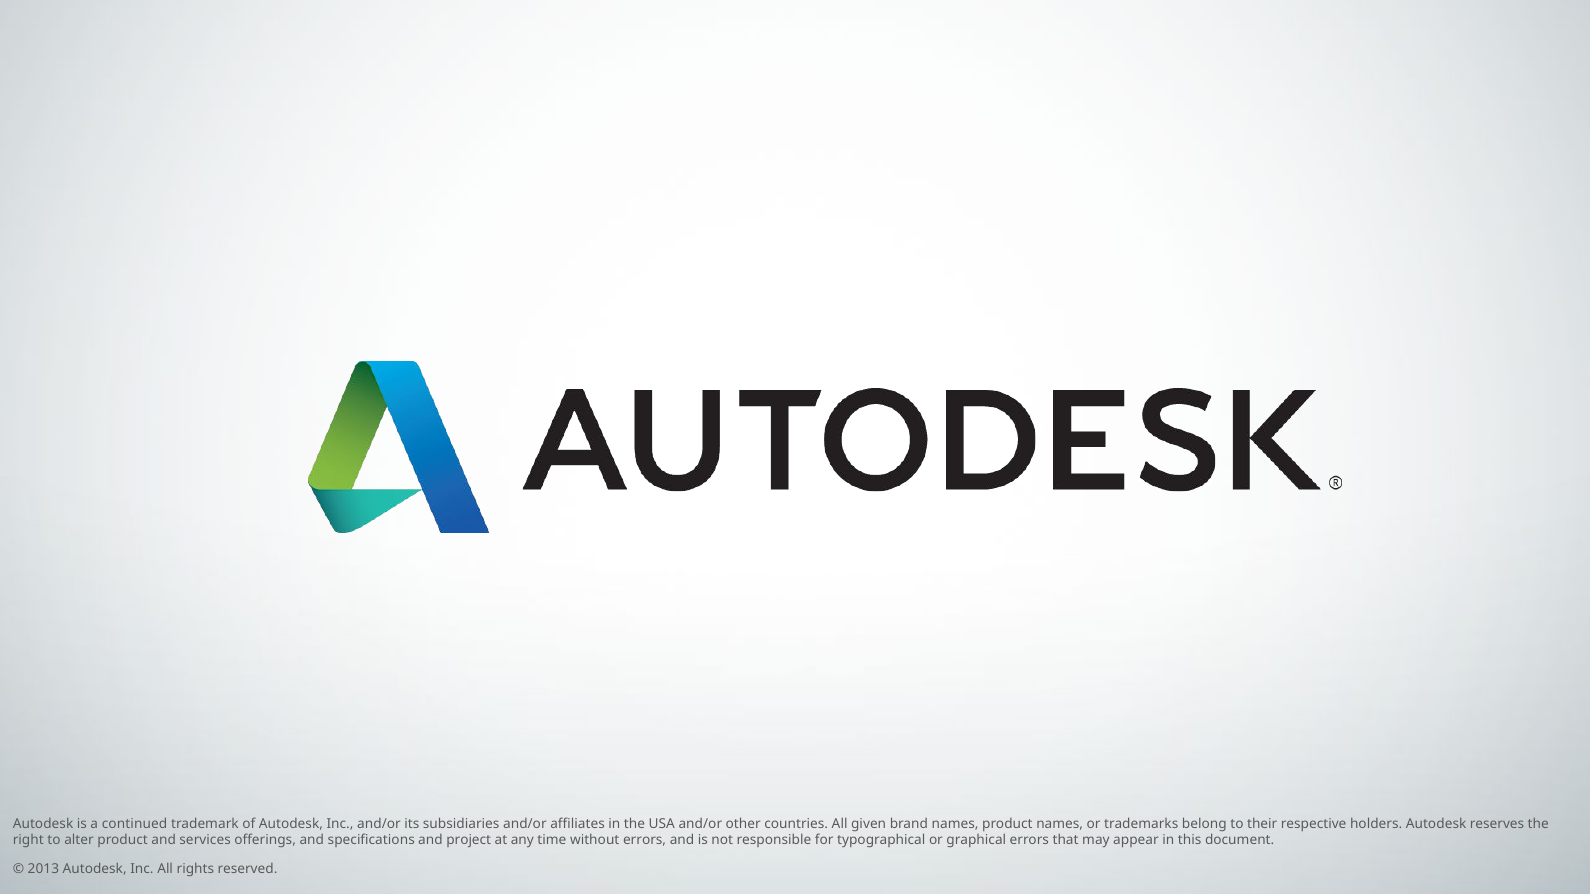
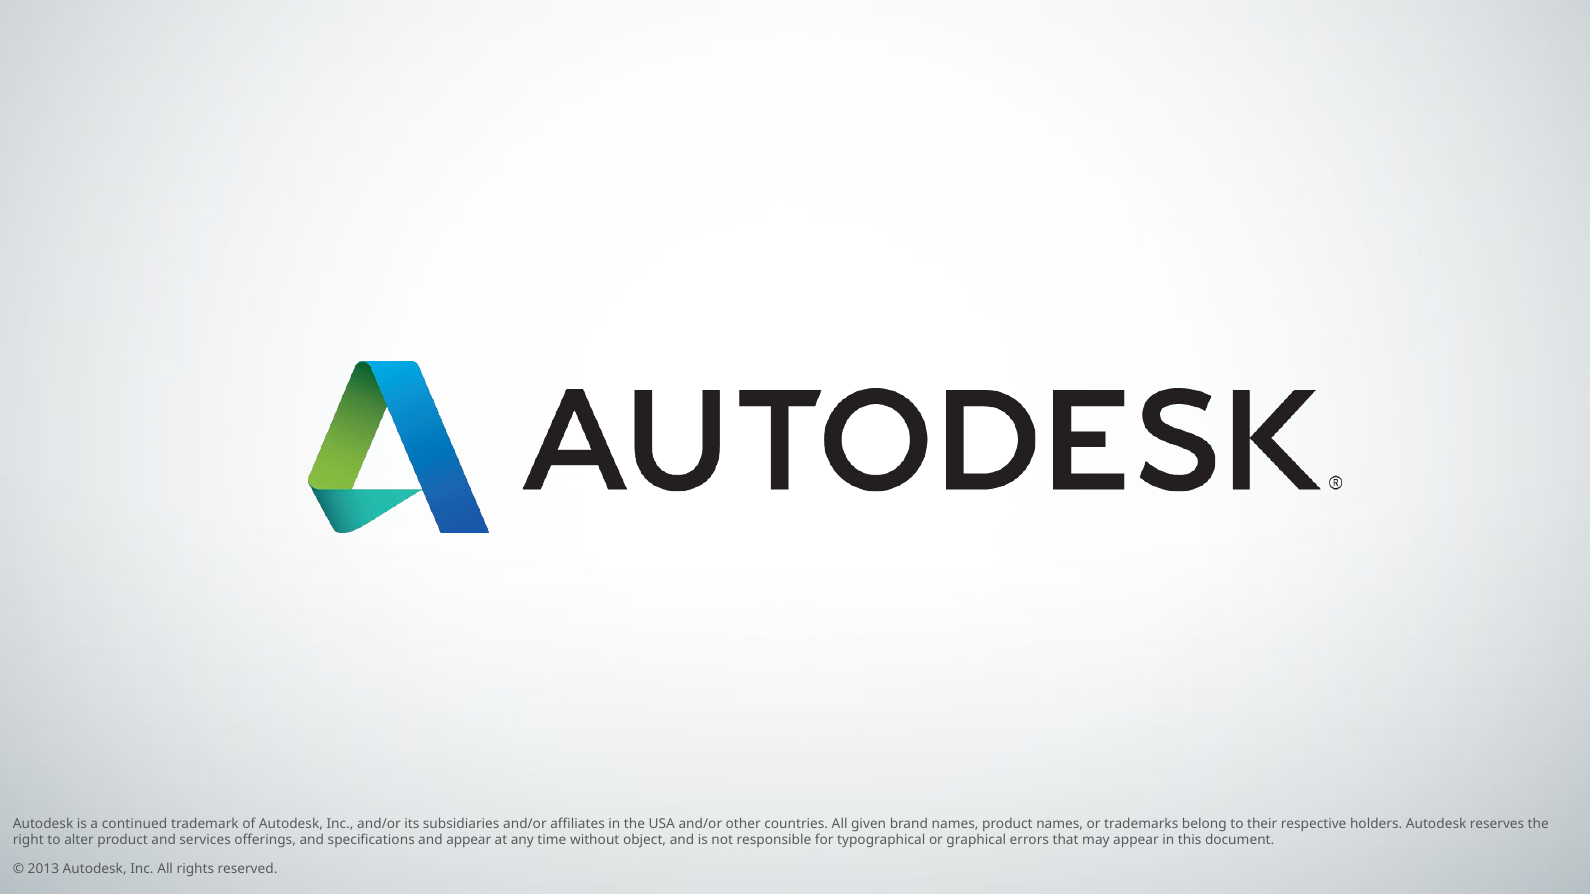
and project: project -> appear
without errors: errors -> object
